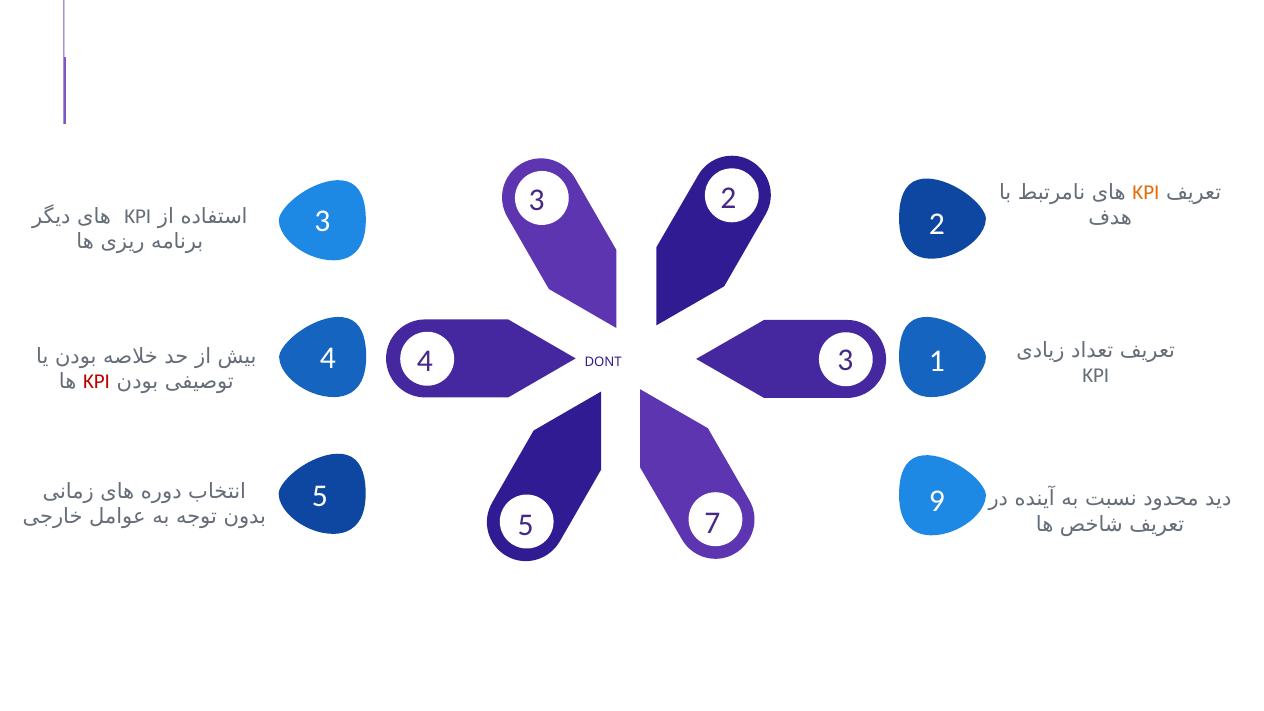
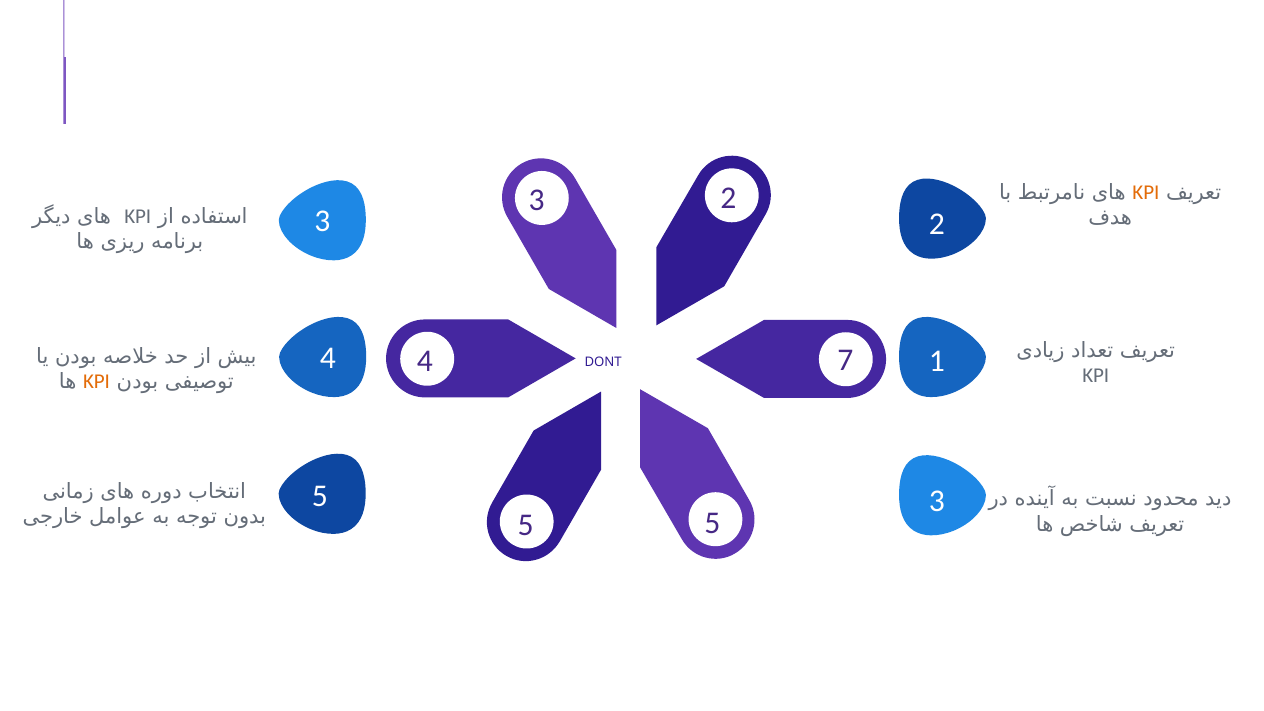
DONT 3: 3 -> 7
KPI at (97, 382) colour: red -> orange
5 9: 9 -> 3
5 7: 7 -> 5
